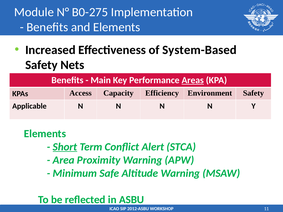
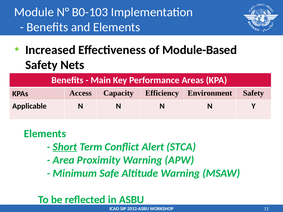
B0-275: B0-275 -> B0-103
System-Based: System-Based -> Module-Based
Areas underline: present -> none
